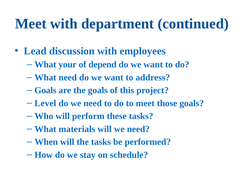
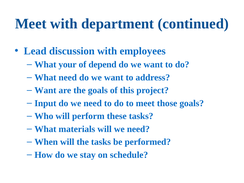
Goals at (45, 90): Goals -> Want
Level: Level -> Input
